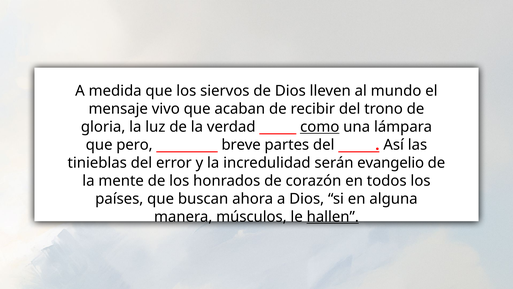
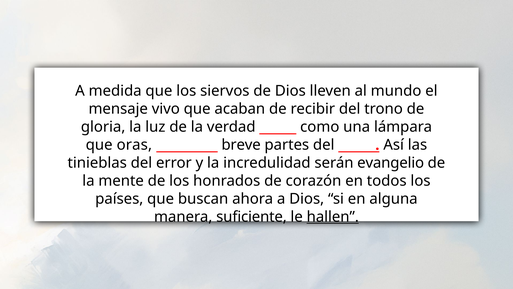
como underline: present -> none
pero: pero -> oras
músculos: músculos -> suficiente
